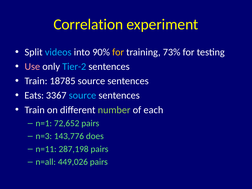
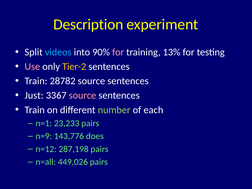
Correlation: Correlation -> Description
for at (118, 52) colour: yellow -> pink
73%: 73% -> 13%
Tier-2 colour: light blue -> yellow
18785: 18785 -> 28782
Eats: Eats -> Just
source at (82, 95) colour: light blue -> pink
72,652: 72,652 -> 23,233
n=3: n=3 -> n=9
n=11: n=11 -> n=12
